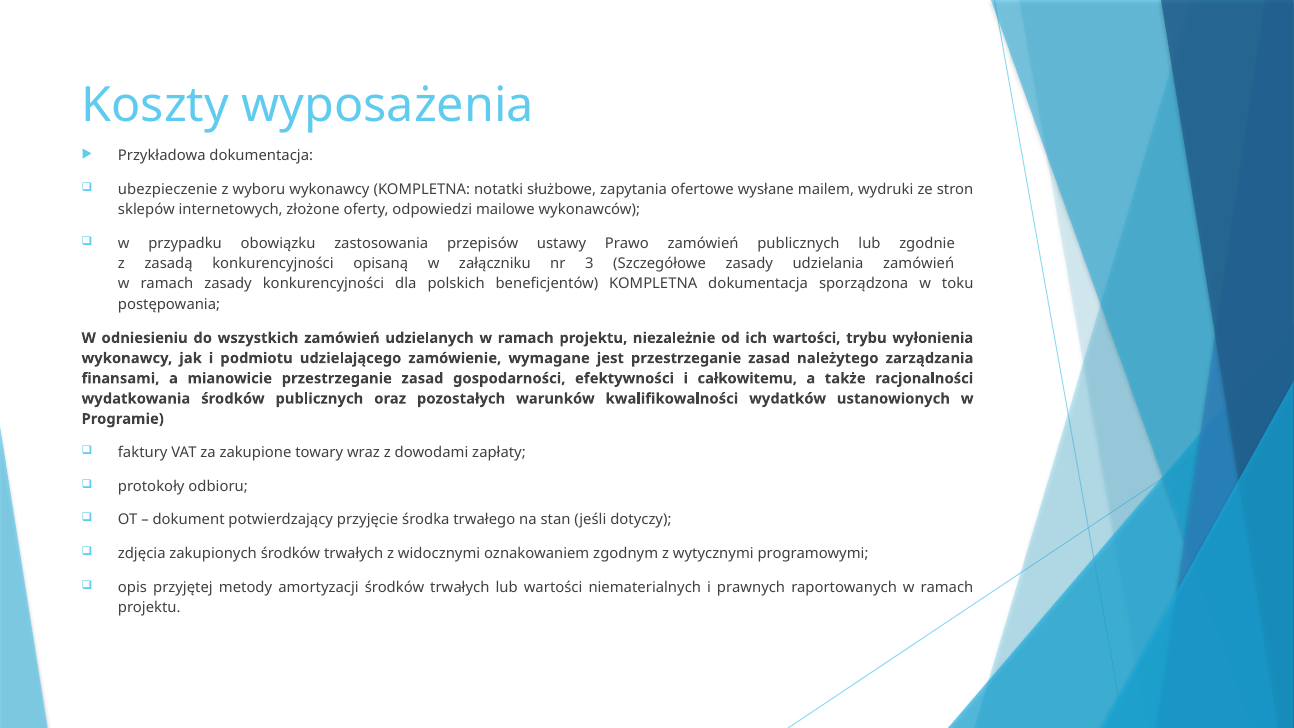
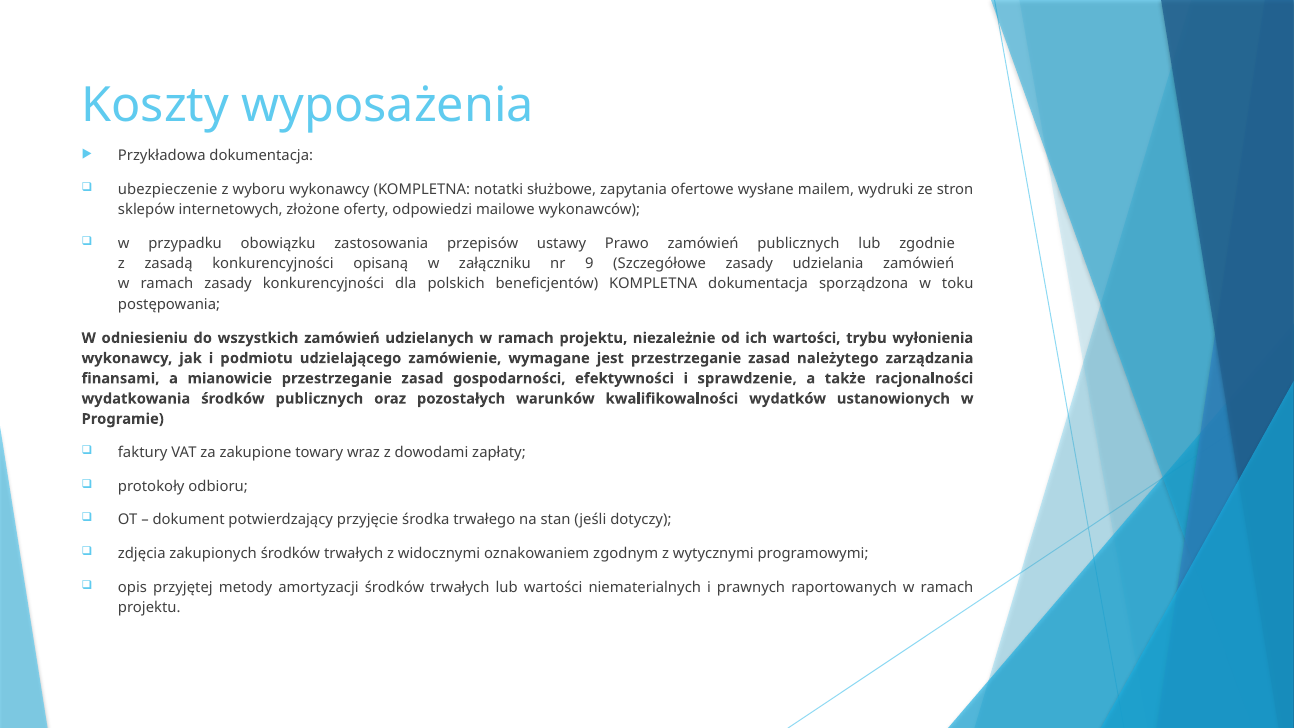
3: 3 -> 9
całkowitemu: całkowitemu -> sprawdzenie
